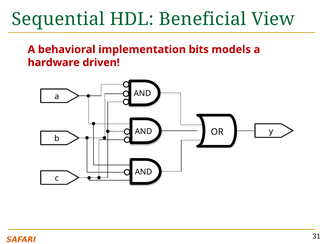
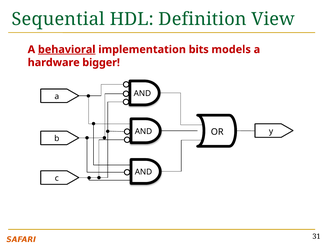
Beneficial: Beneficial -> Definition
behavioral underline: none -> present
driven: driven -> bigger
